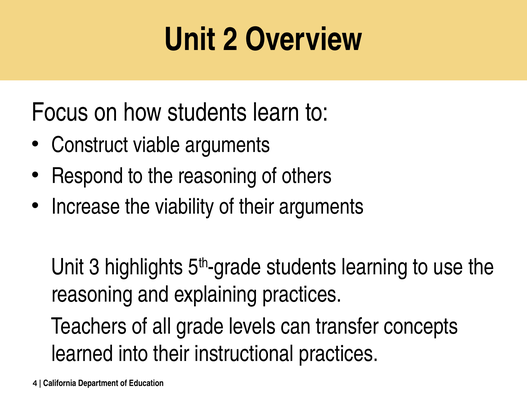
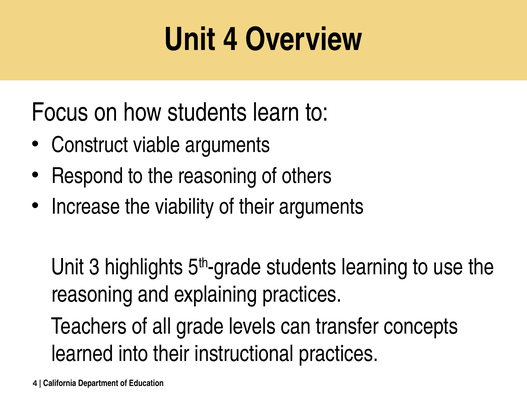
Unit 2: 2 -> 4
